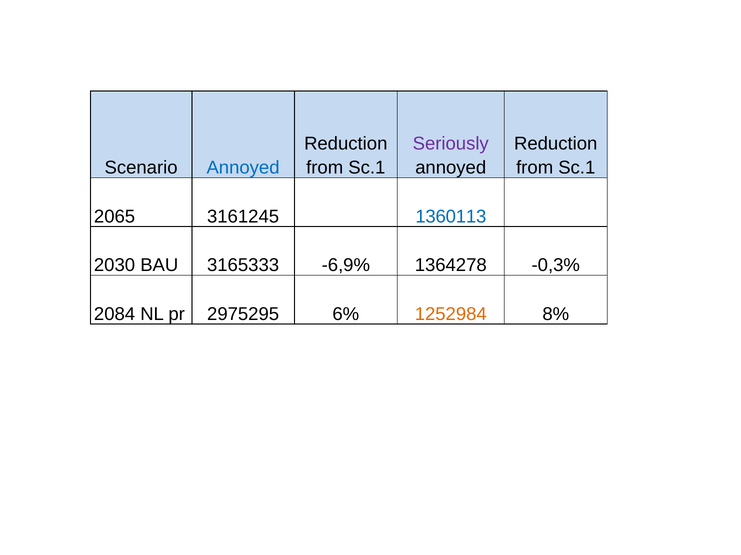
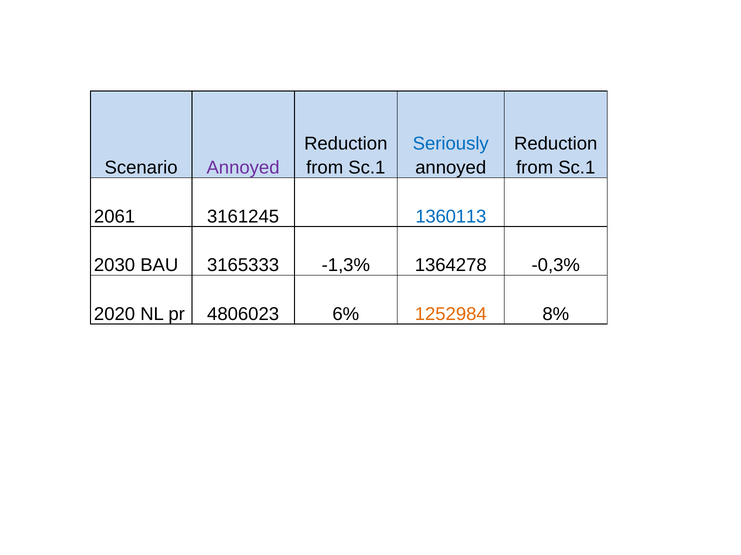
Seriously colour: purple -> blue
Annoyed at (243, 168) colour: blue -> purple
2065: 2065 -> 2061
-6,9%: -6,9% -> -1,3%
2084: 2084 -> 2020
2975295: 2975295 -> 4806023
